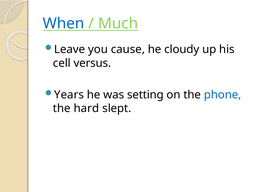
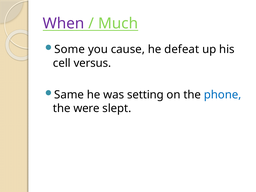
When colour: blue -> purple
Leave: Leave -> Some
cloudy: cloudy -> defeat
Years: Years -> Same
hard: hard -> were
